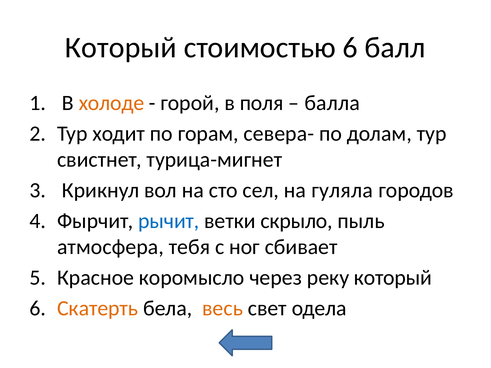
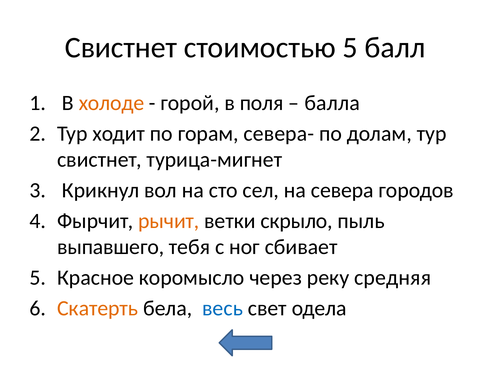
Который at (121, 48): Который -> Свистнет
стоимостью 6: 6 -> 5
гуляла: гуляла -> севера
рычит colour: blue -> orange
атмосфера: атмосфера -> выпавшего
реку который: который -> средняя
весь colour: orange -> blue
